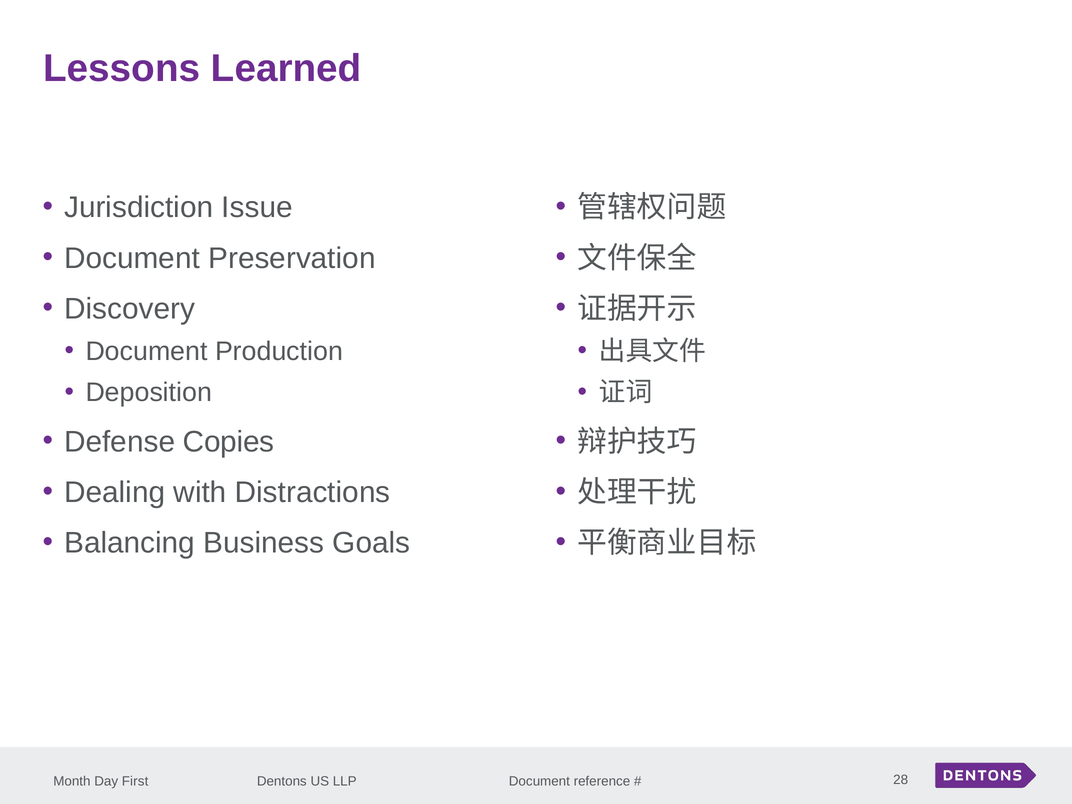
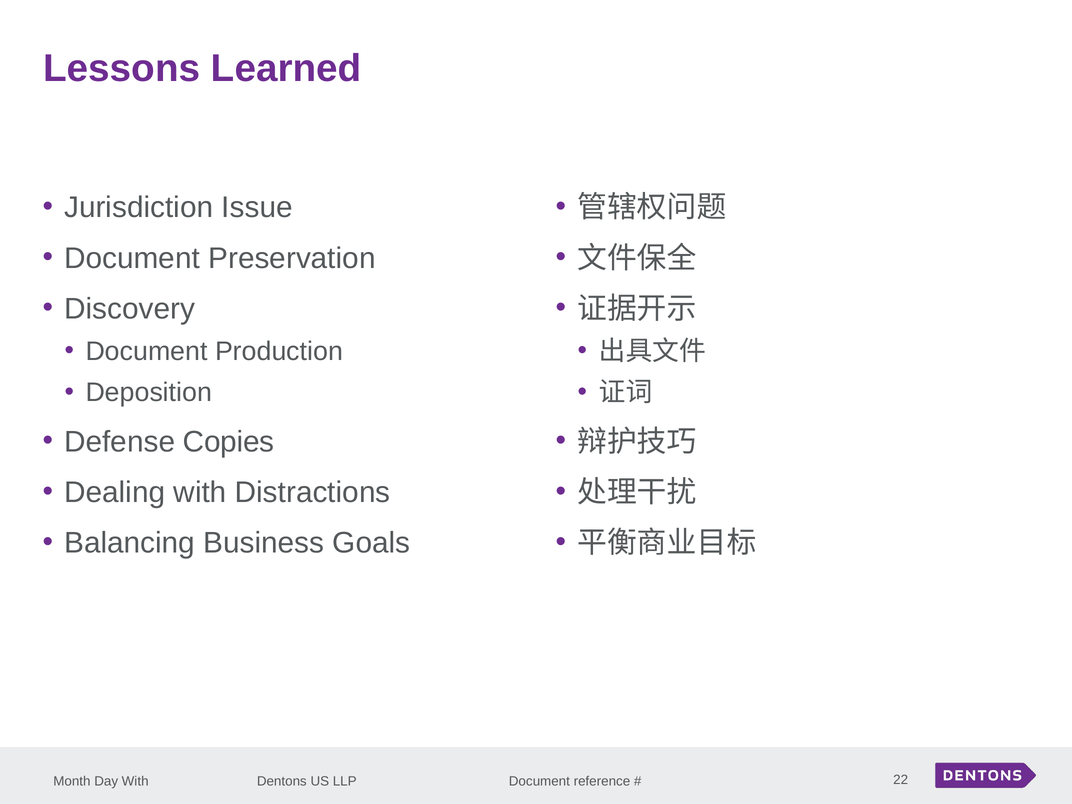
Day First: First -> With
28: 28 -> 22
